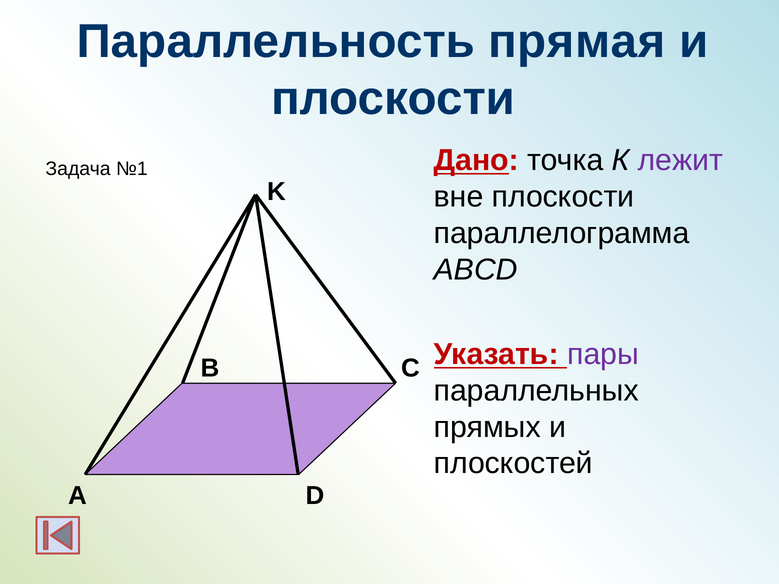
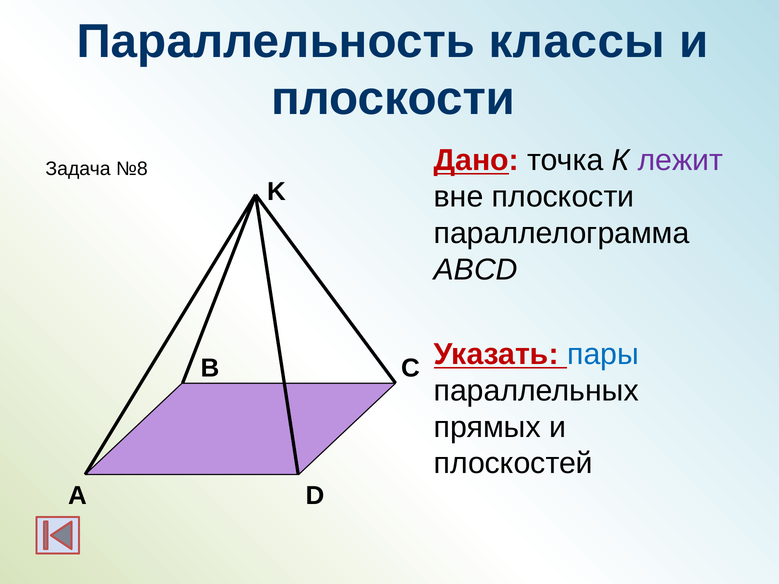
прямая: прямая -> классы
№1: №1 -> №8
пары colour: purple -> blue
